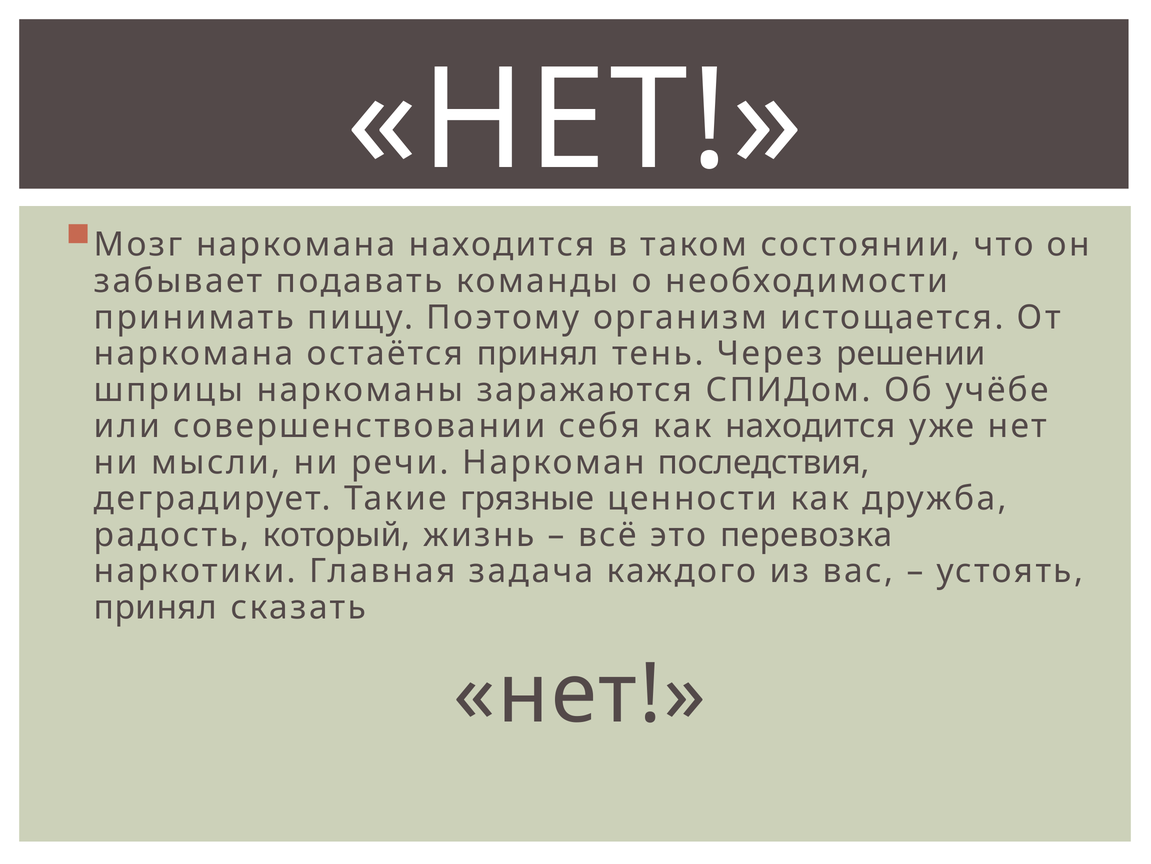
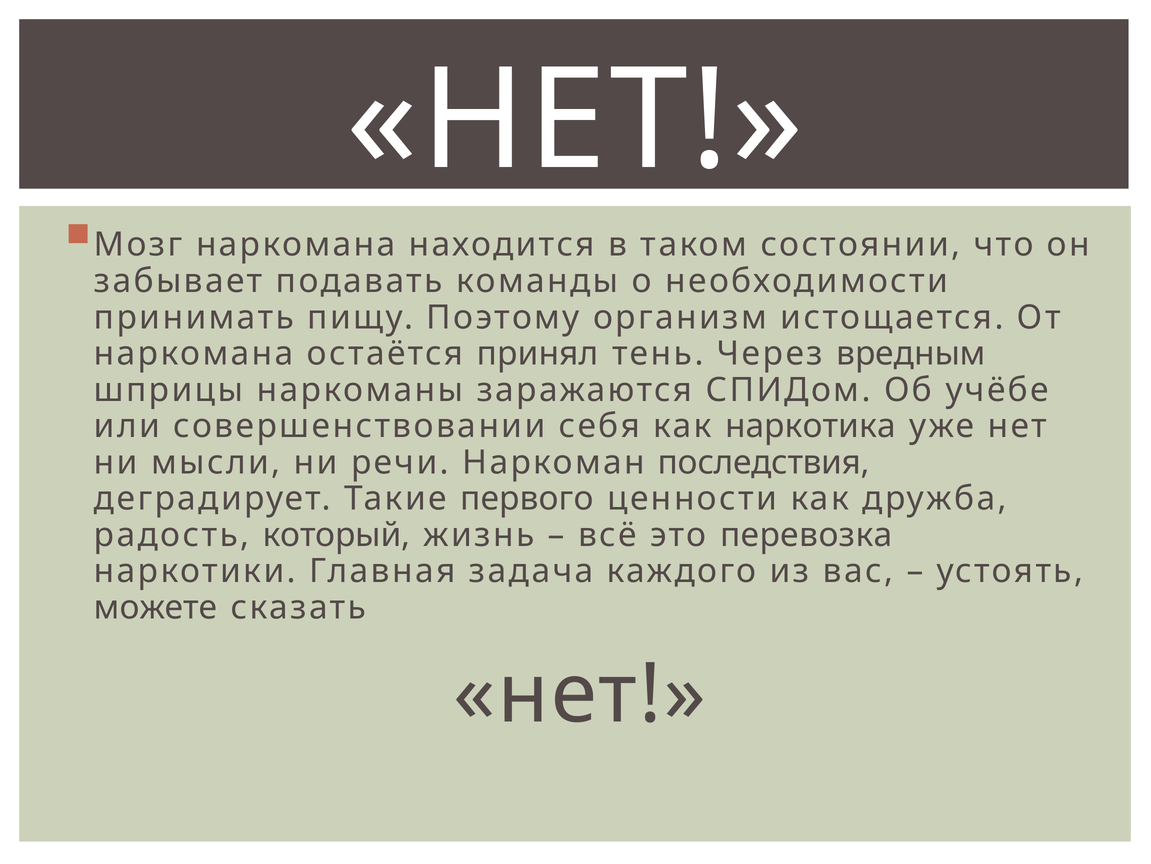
решении: решении -> вредным
как находится: находится -> наркотика
грязные: грязные -> первого
принял at (155, 607): принял -> можете
